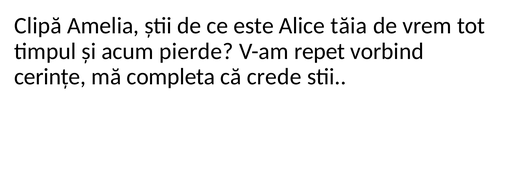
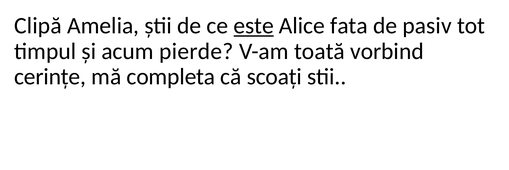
este underline: none -> present
tăia: tăia -> fata
vrem: vrem -> pasiv
repet: repet -> toată
crede: crede -> scoați
